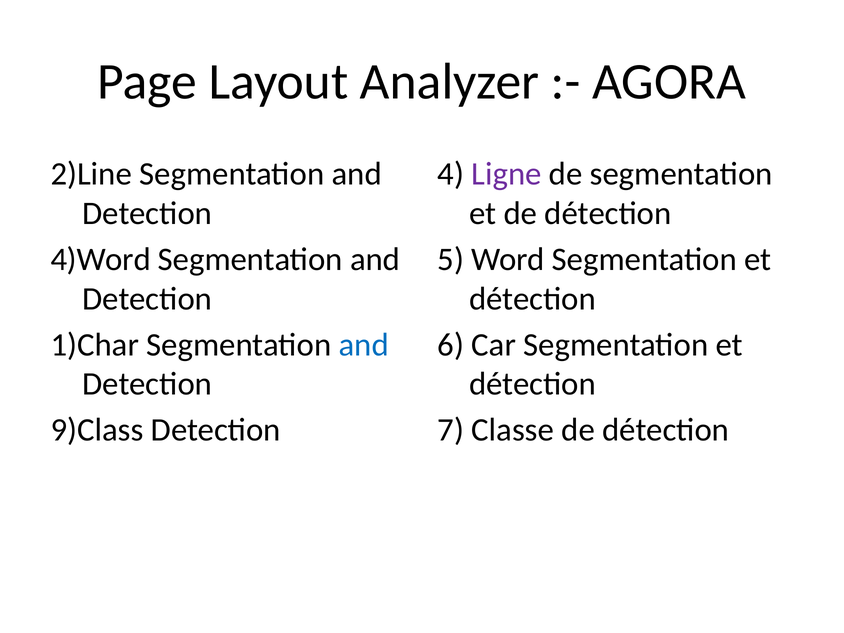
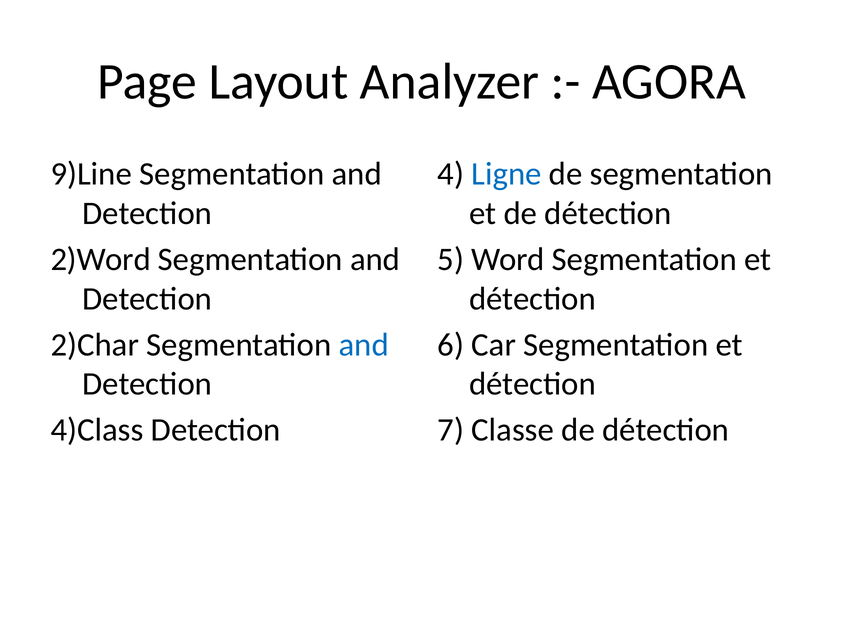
2)Line: 2)Line -> 9)Line
Ligne colour: purple -> blue
4)Word: 4)Word -> 2)Word
1)Char: 1)Char -> 2)Char
9)Class: 9)Class -> 4)Class
